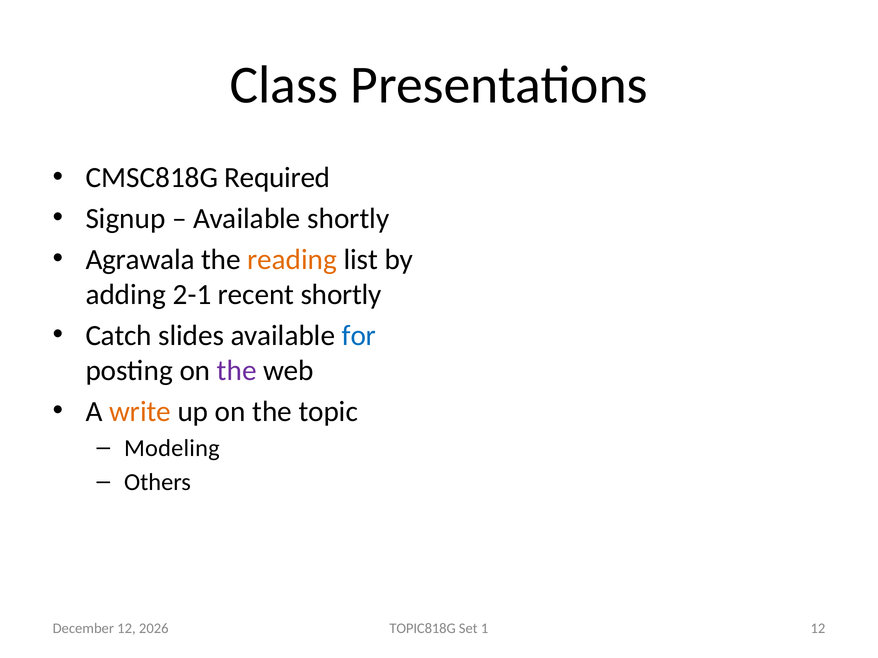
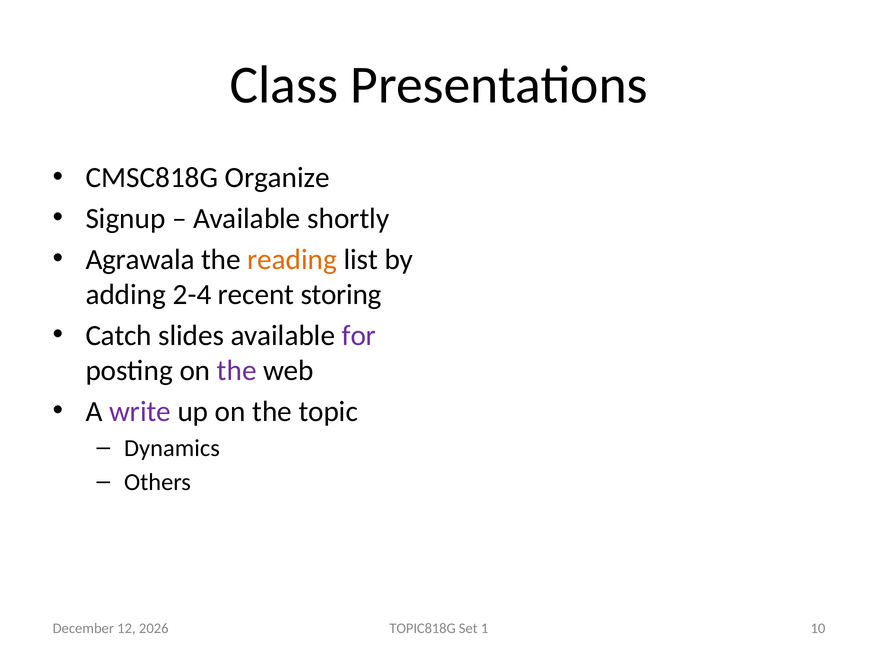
Required: Required -> Organize
2-1: 2-1 -> 2-4
recent shortly: shortly -> storing
for colour: blue -> purple
write colour: orange -> purple
Modeling: Modeling -> Dynamics
1 12: 12 -> 10
